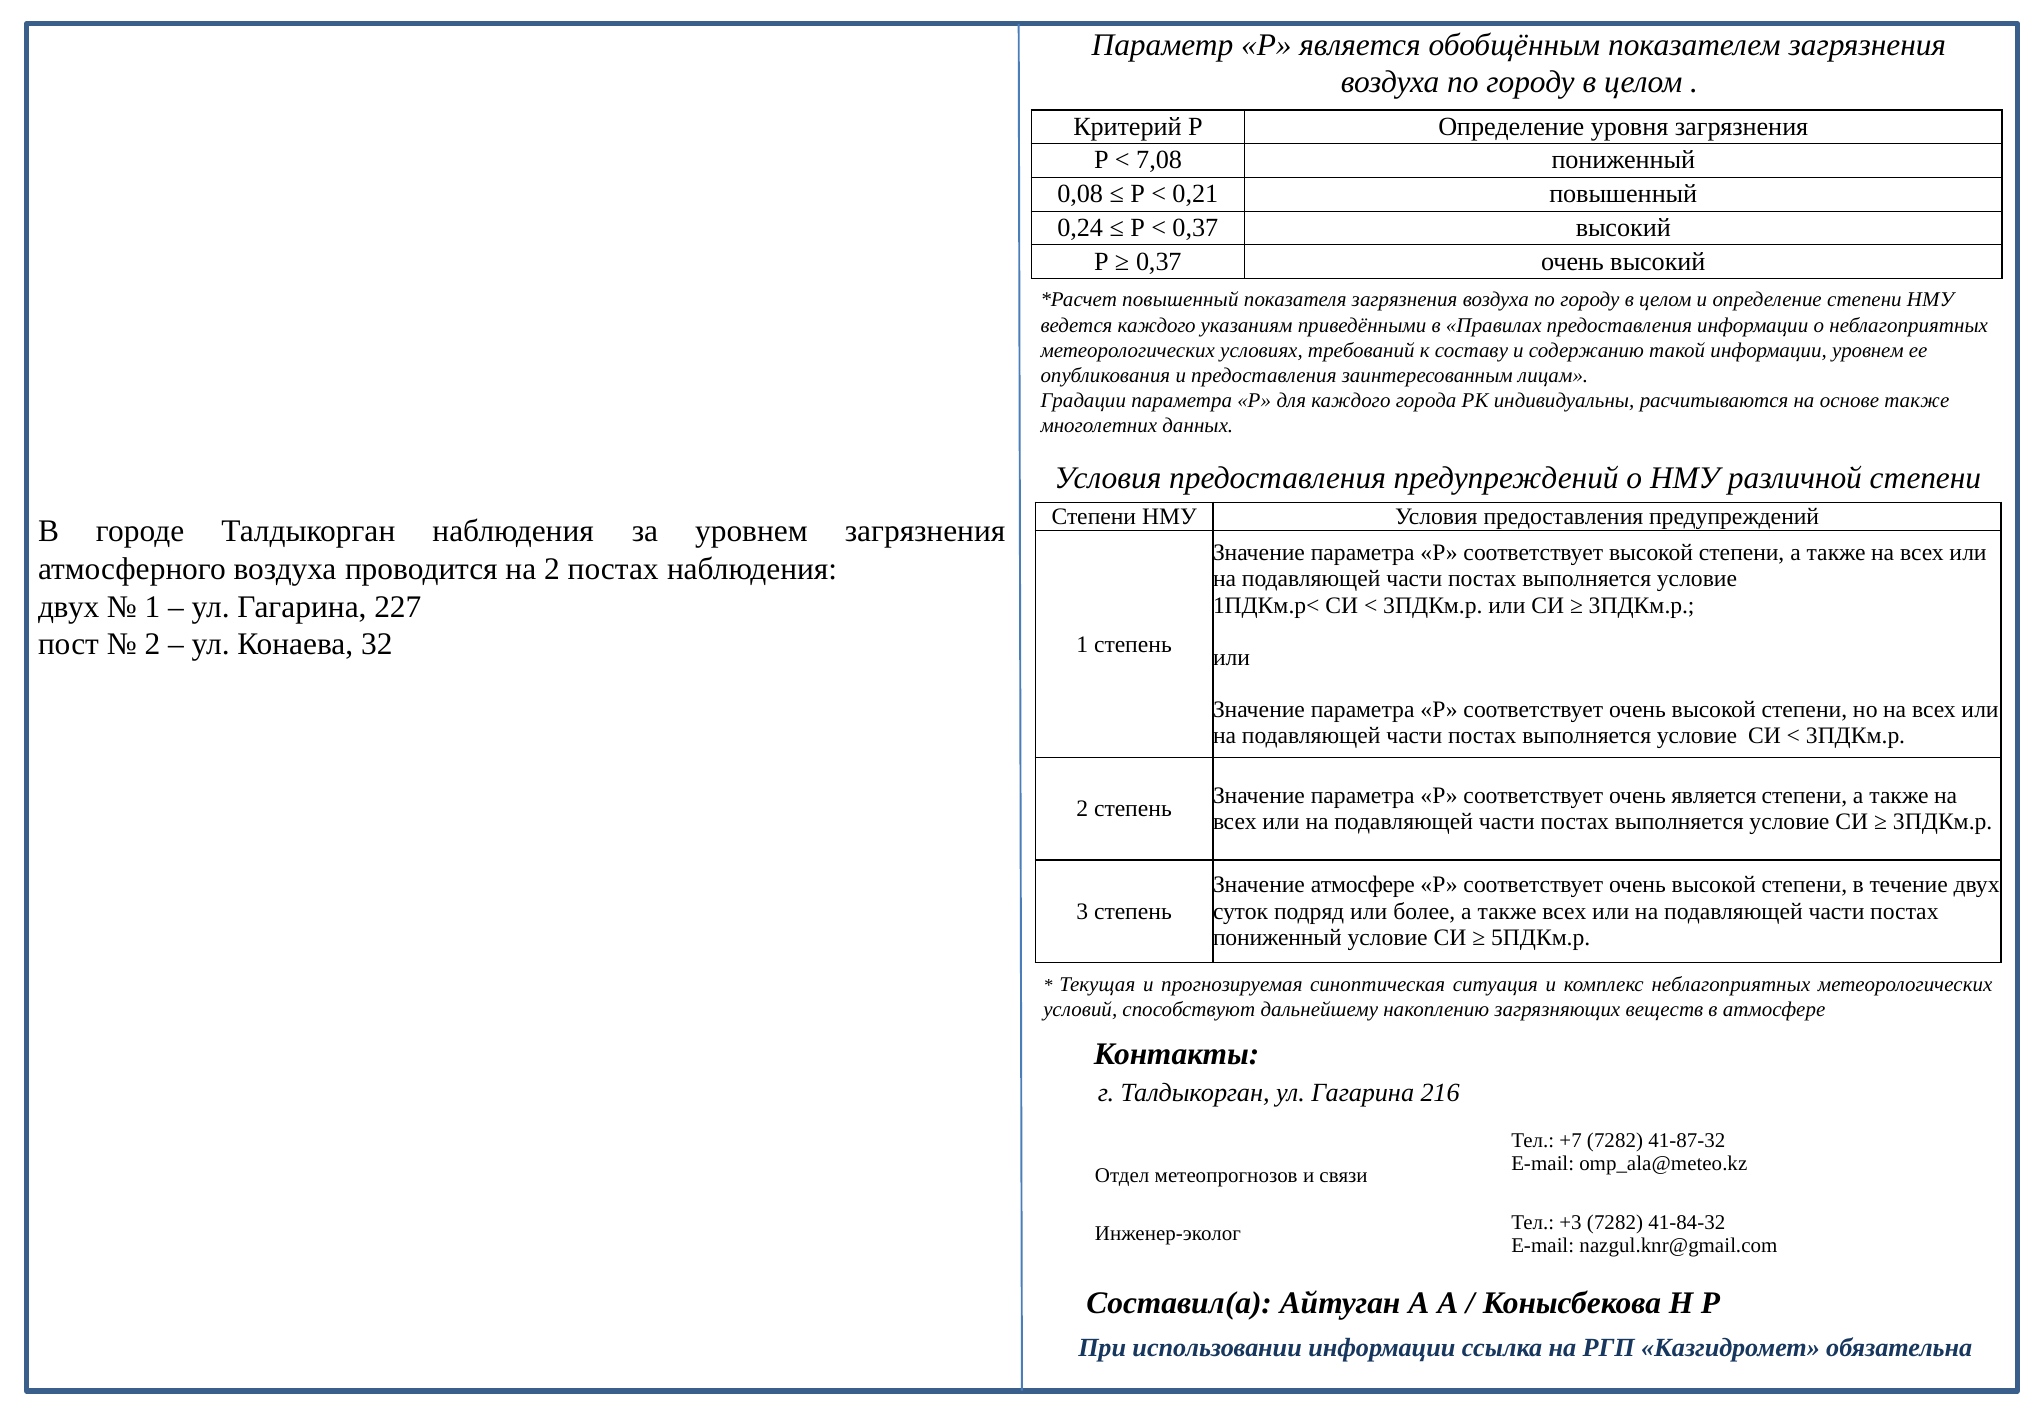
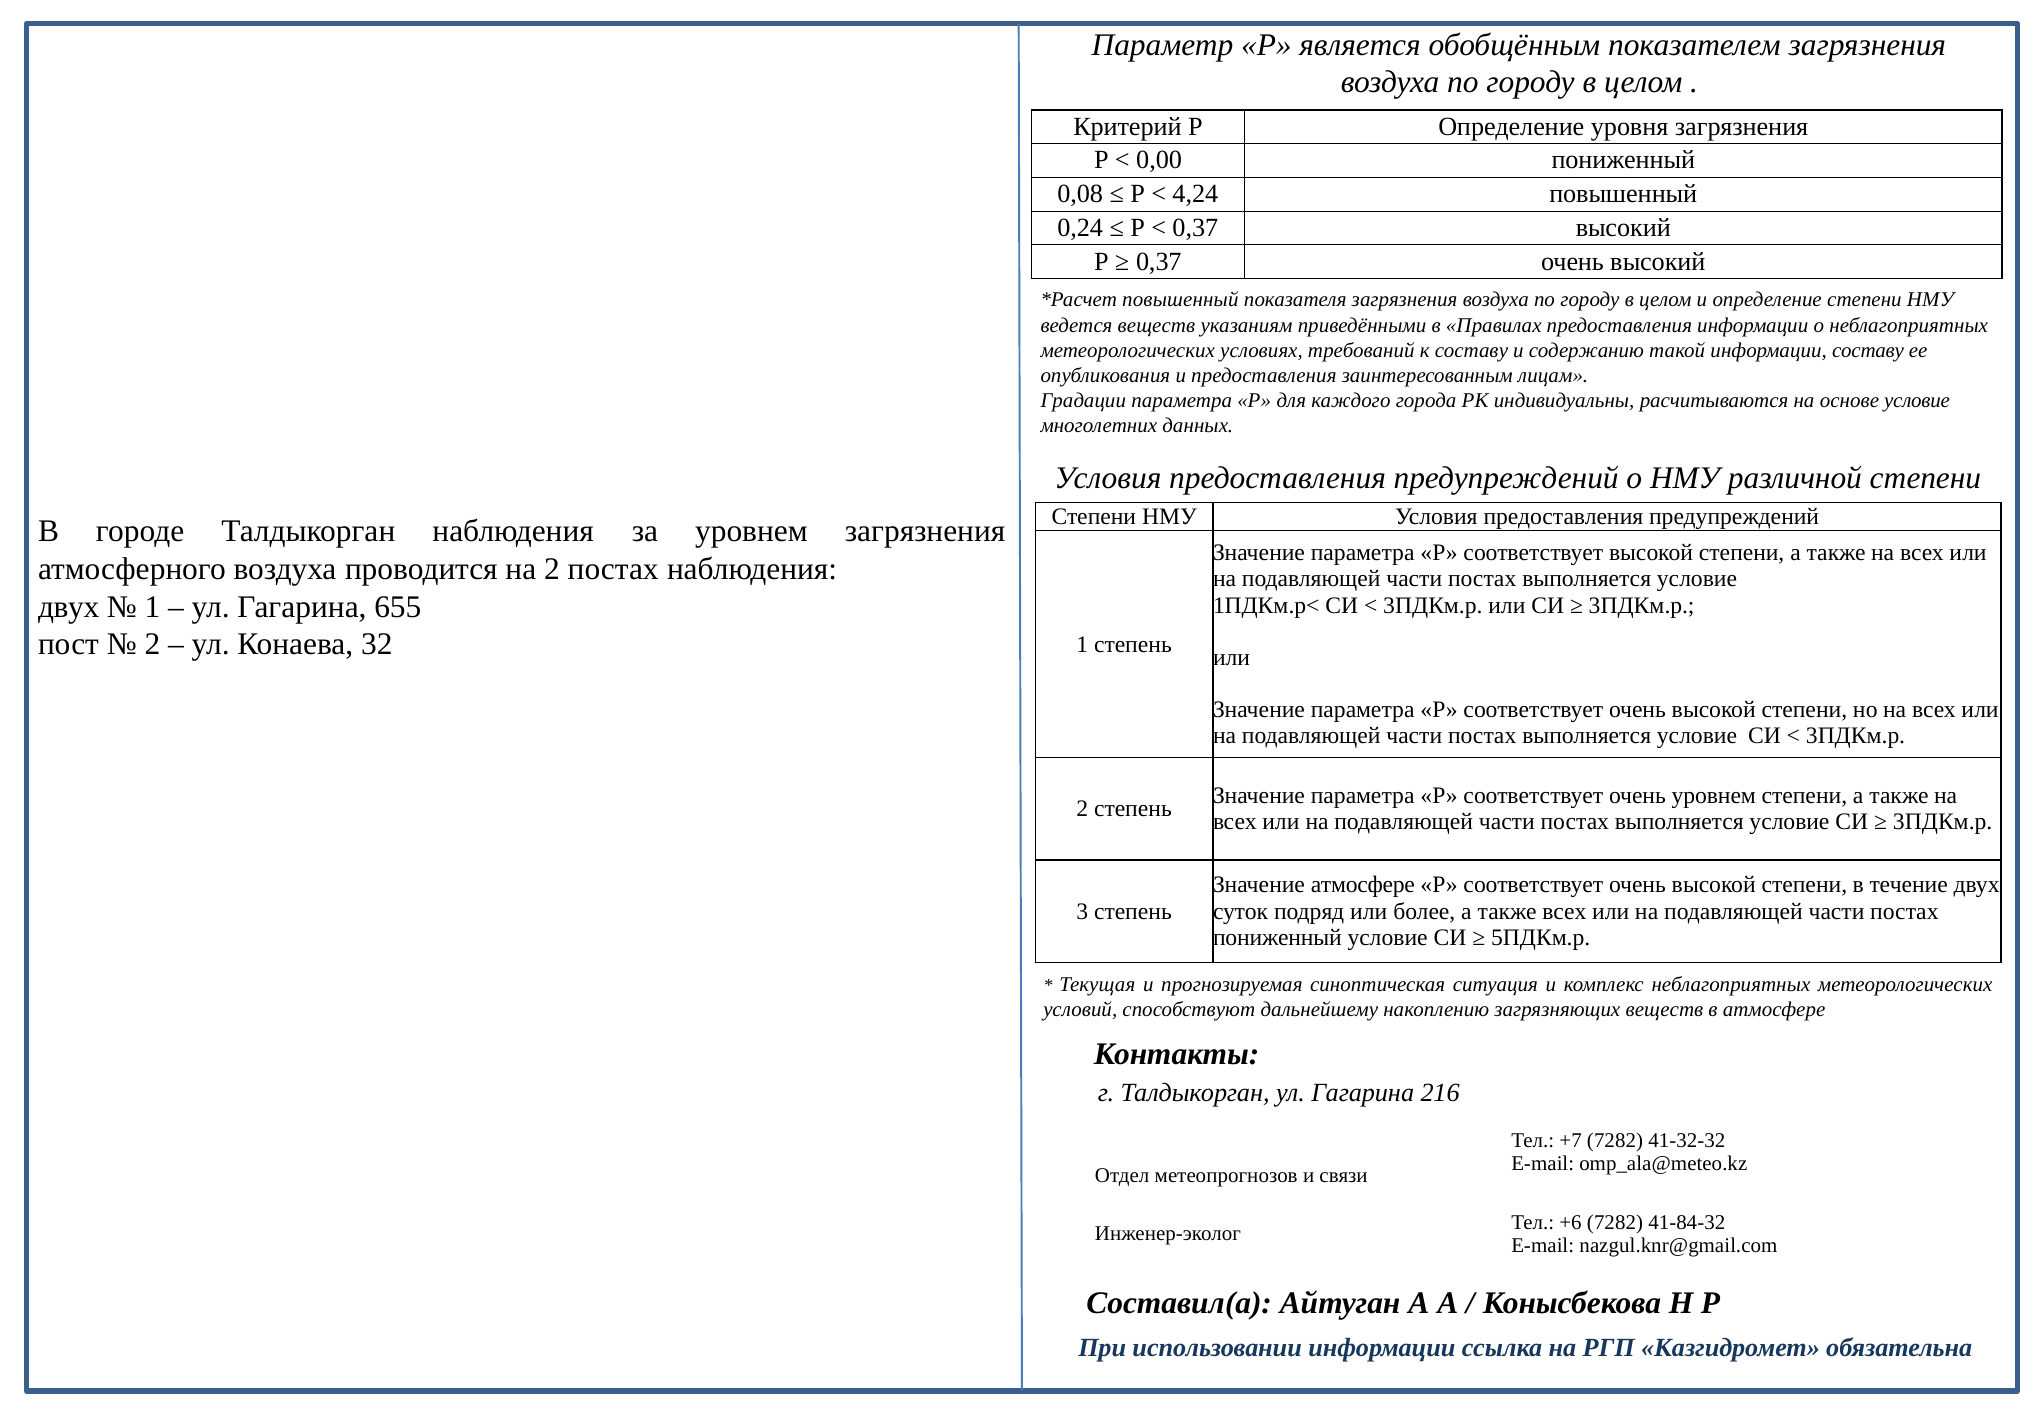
7,08: 7,08 -> 0,00
0,21: 0,21 -> 4,24
ведется каждого: каждого -> веществ
информации уровнем: уровнем -> составу
основе также: также -> условие
227: 227 -> 655
очень является: является -> уровнем
41-87-32: 41-87-32 -> 41-32-32
+3: +3 -> +6
